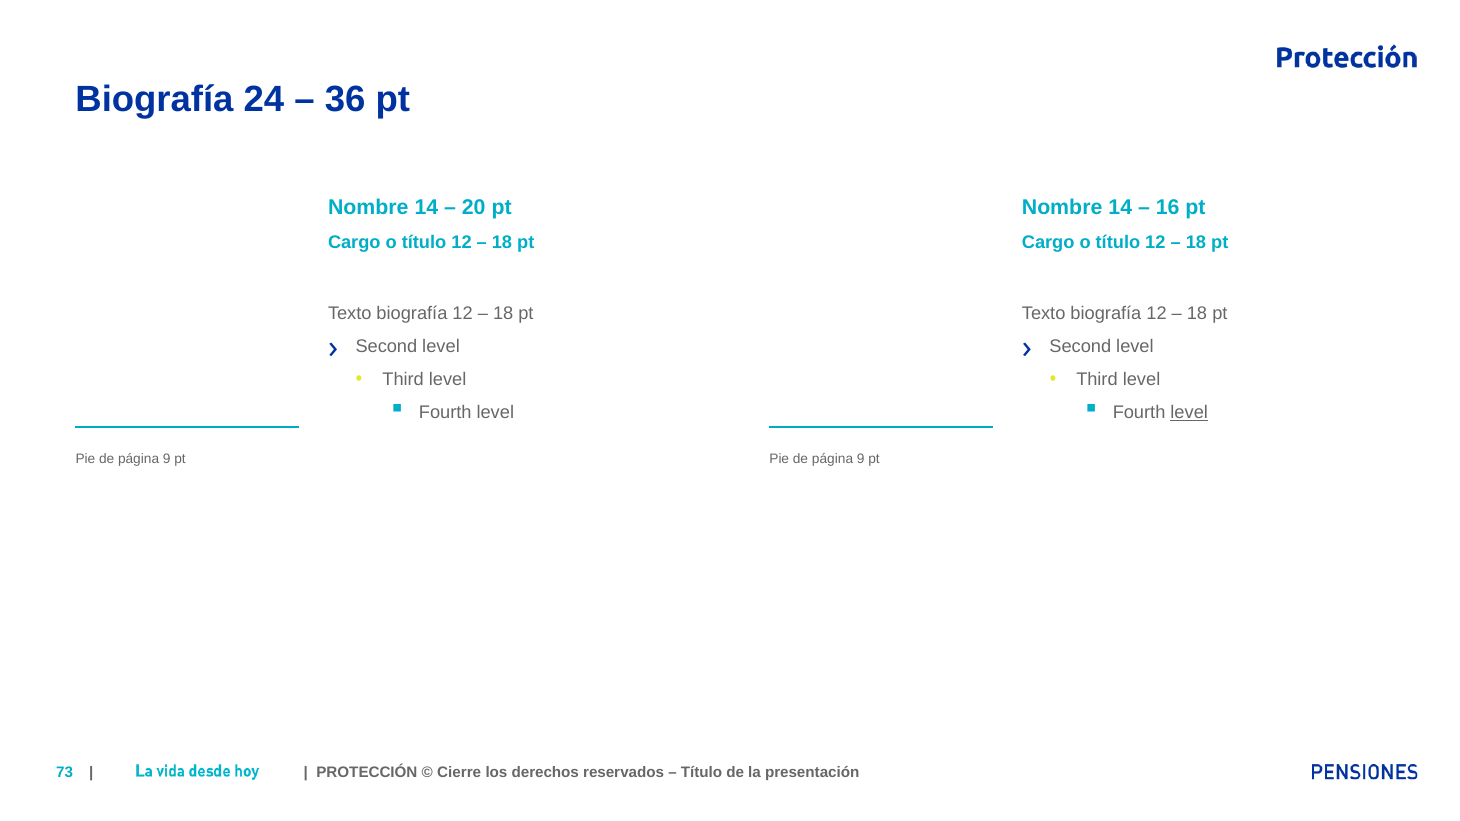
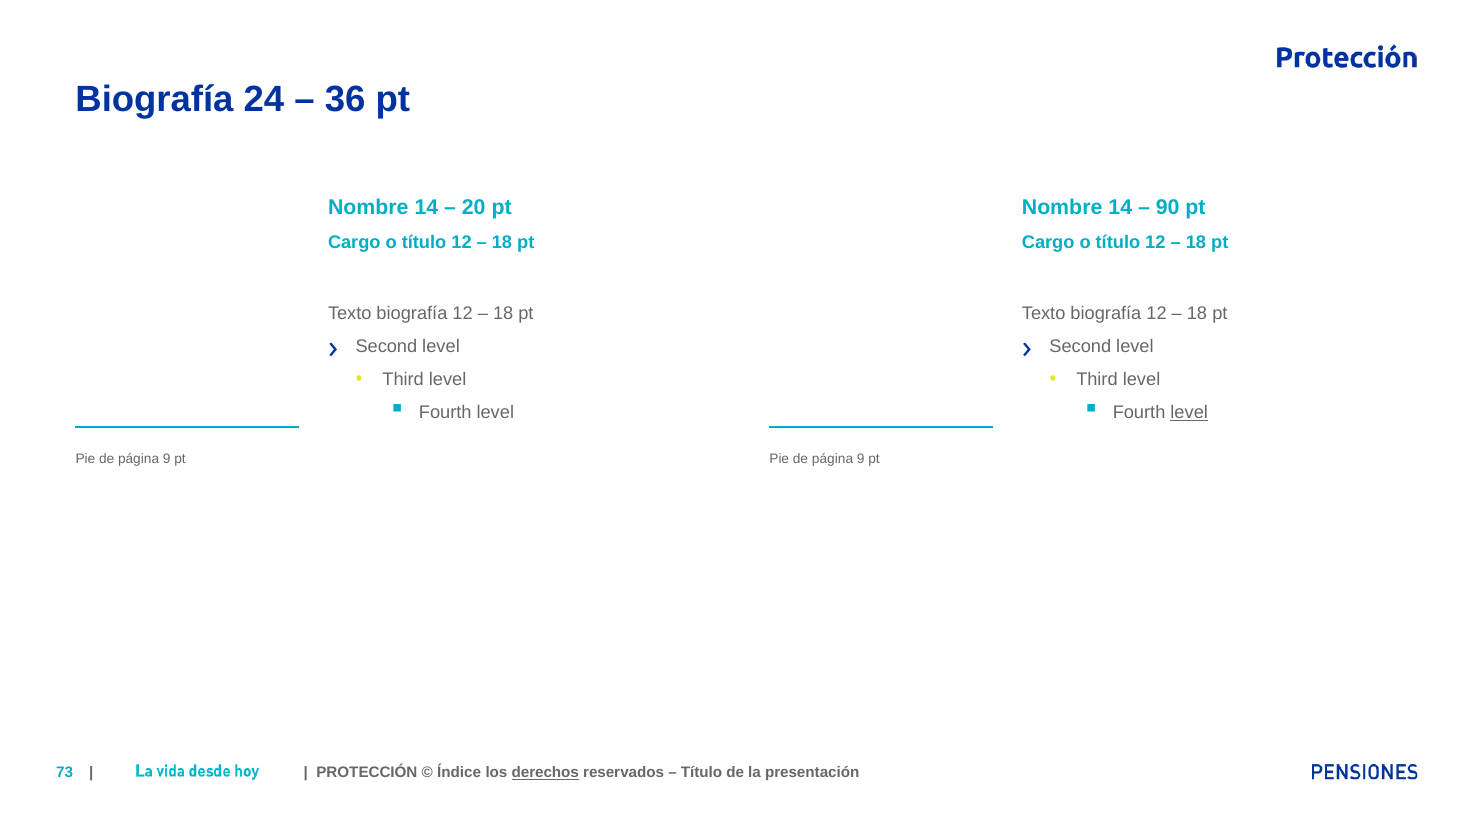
16: 16 -> 90
Cierre: Cierre -> Índice
derechos underline: none -> present
